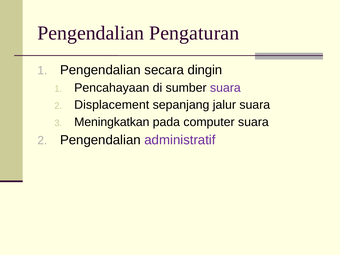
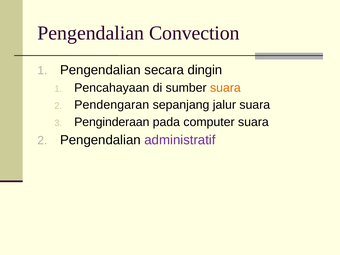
Pengaturan: Pengaturan -> Convection
suara at (225, 88) colour: purple -> orange
Displacement: Displacement -> Pendengaran
Meningkatkan: Meningkatkan -> Penginderaan
